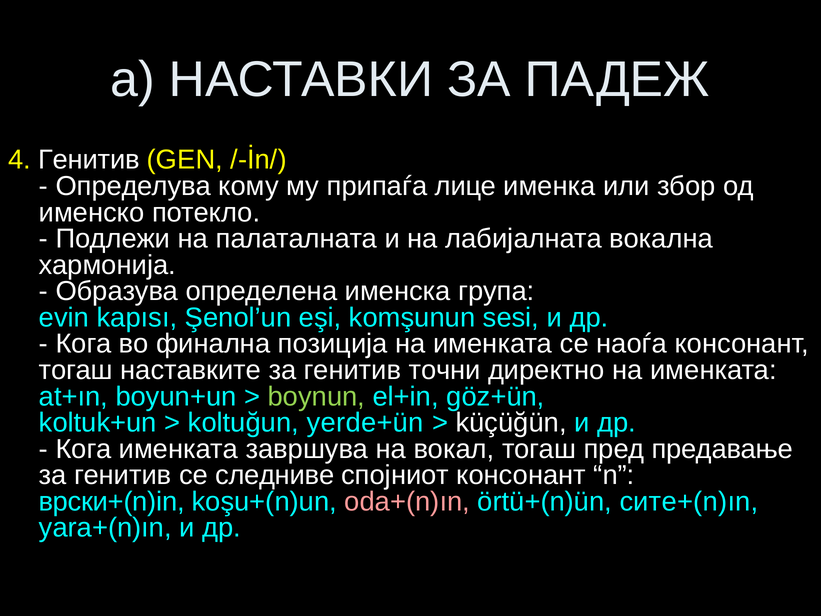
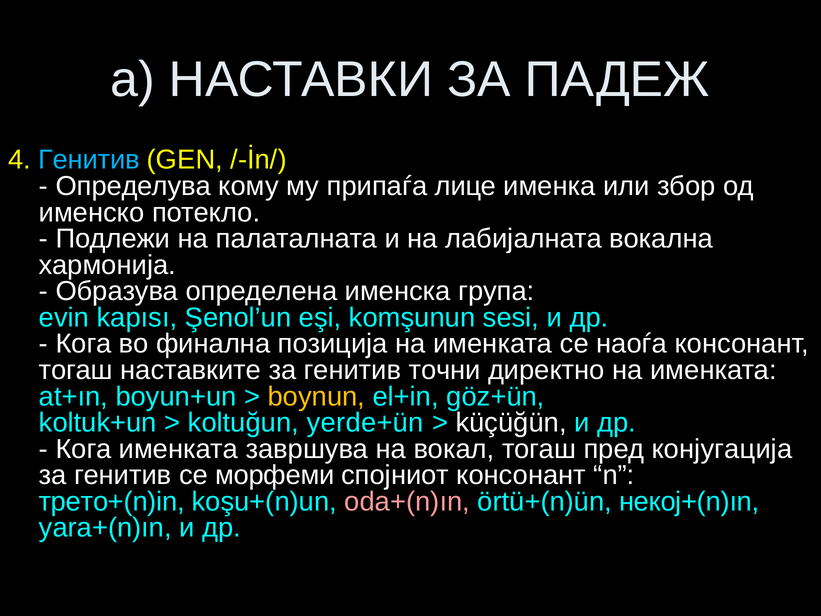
Генитив at (89, 160) colour: white -> light blue
boynun colour: light green -> yellow
предавање: предавање -> конјугација
следниве: следниве -> морфеми
врски+(n)in: врски+(n)in -> трето+(n)in
сите+(n)ın: сите+(n)ın -> некој+(n)ın
